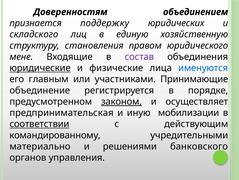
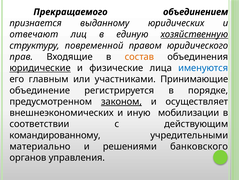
Доверенностям: Доверенностям -> Прекращаемого
поддержку: поддержку -> выданному
складского: складского -> отвечают
хозяйственную underline: none -> present
становления: становления -> повременной
мене: мене -> прав
состав colour: purple -> orange
предпринимательская: предпринимательская -> внешнеэкономических
соответствии underline: present -> none
